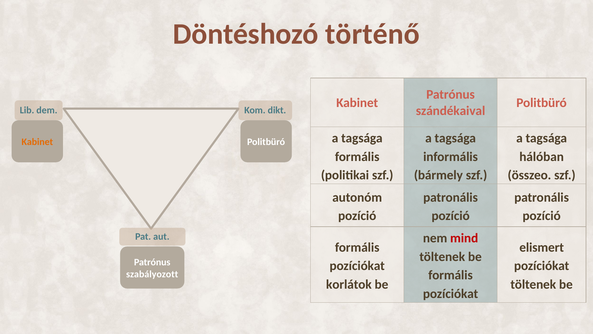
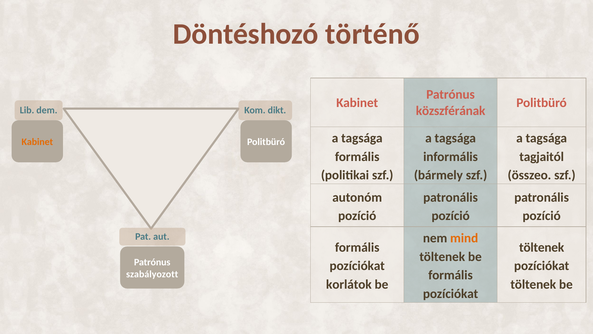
szándékaival: szándékaival -> közszférának
hálóban: hálóban -> tagjaitól
mind colour: red -> orange
elismert at (542, 247): elismert -> töltenek
